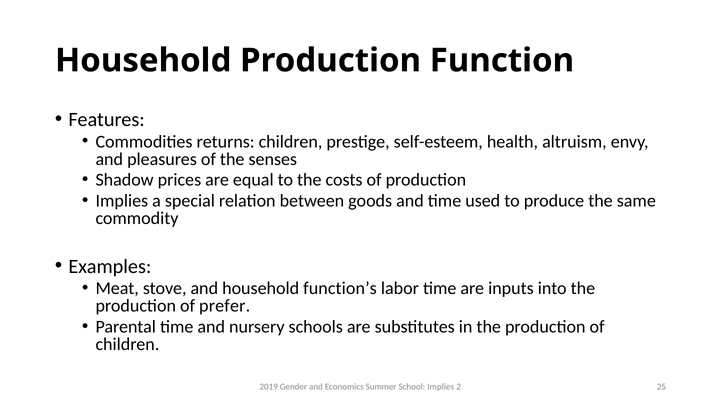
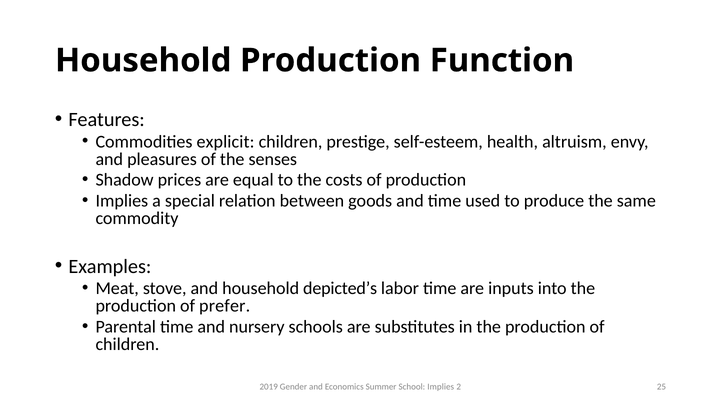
returns: returns -> explicit
function’s: function’s -> depicted’s
